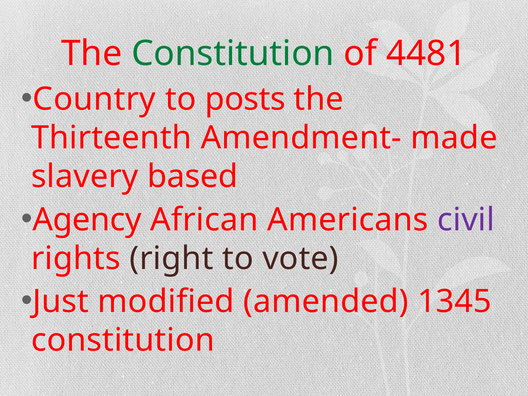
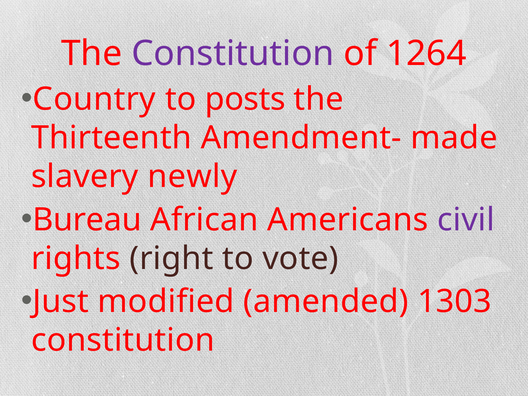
Constitution at (233, 53) colour: green -> purple
4481: 4481 -> 1264
based: based -> newly
Agency: Agency -> Bureau
1345: 1345 -> 1303
